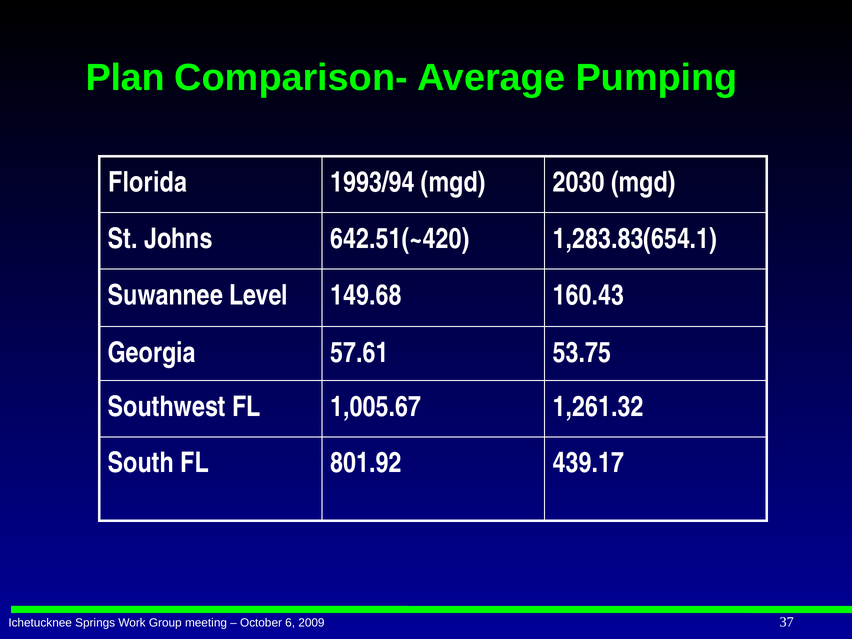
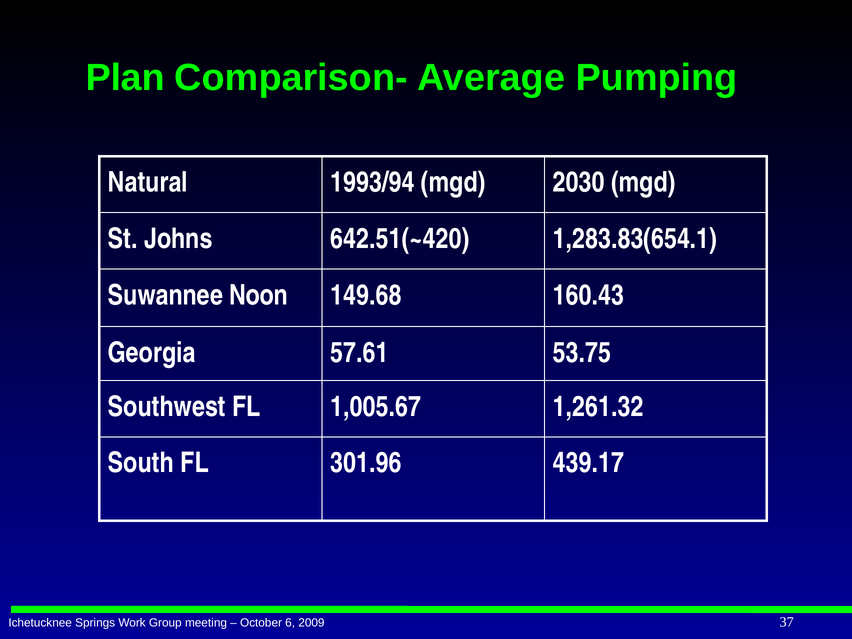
Florida: Florida -> Natural
Level: Level -> Noon
801.92: 801.92 -> 301.96
